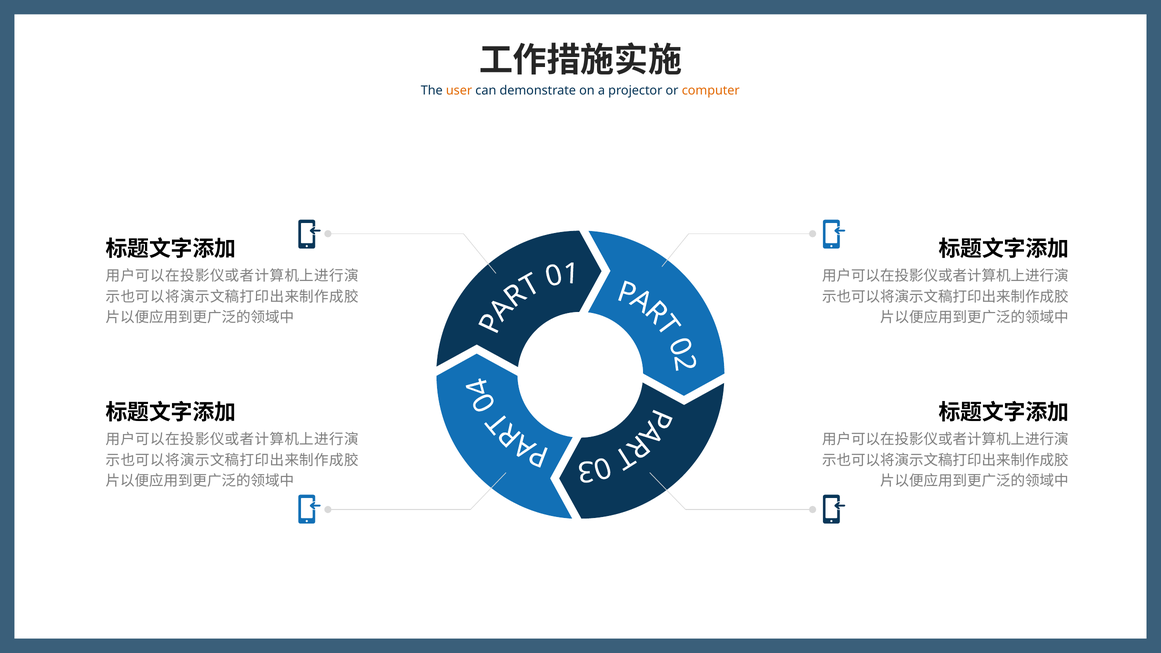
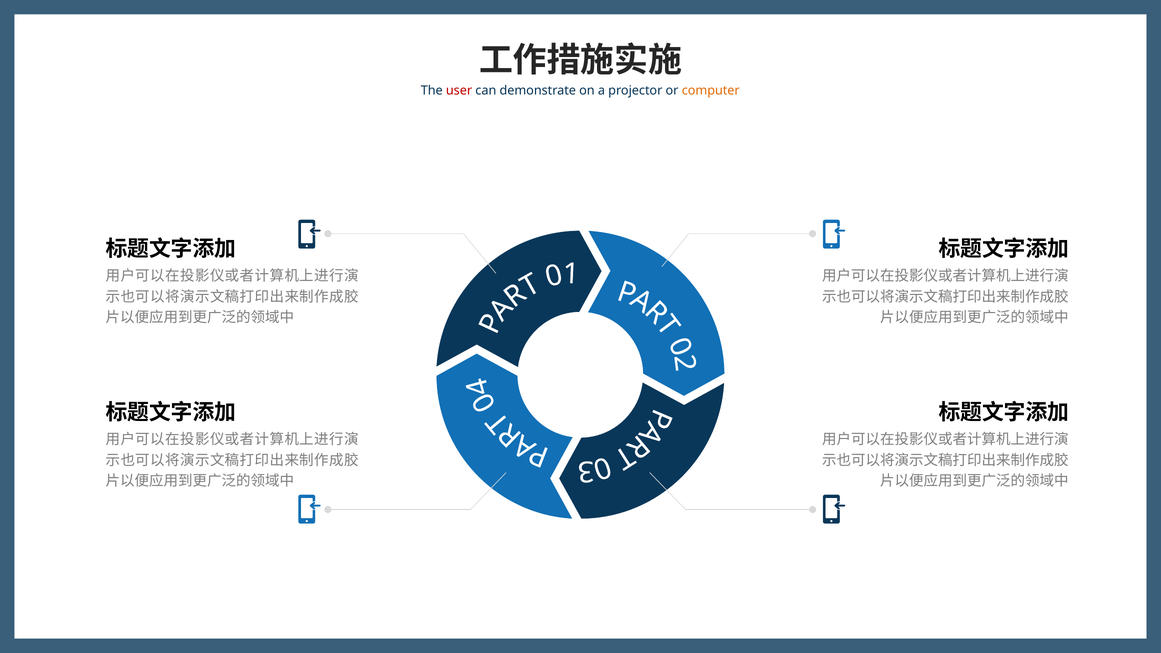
user colour: orange -> red
